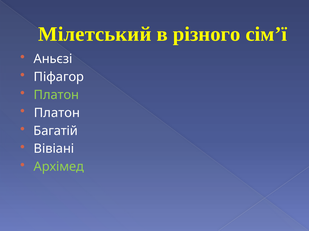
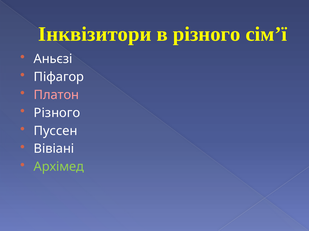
Мілетський: Мілетський -> Інквізитори
Платон at (56, 95) colour: light green -> pink
Платон at (57, 113): Платон -> Різного
Багатій: Багатій -> Пуссен
